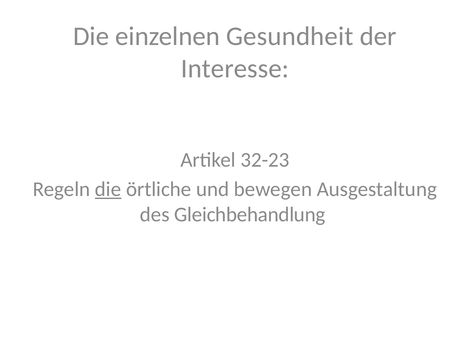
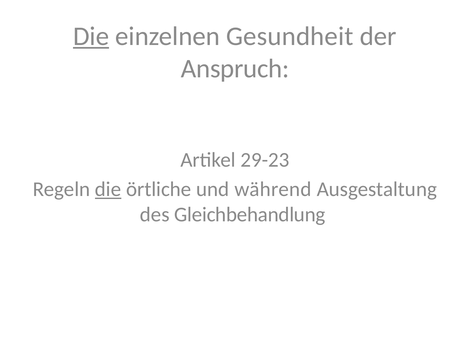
Die at (91, 36) underline: none -> present
Interesse: Interesse -> Anspruch
32-23: 32-23 -> 29-23
bewegen: bewegen -> während
